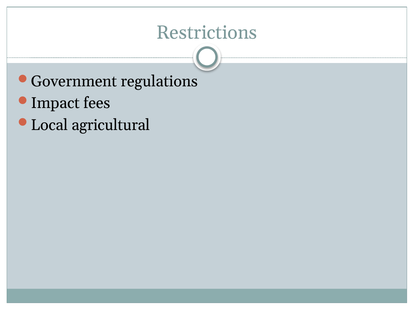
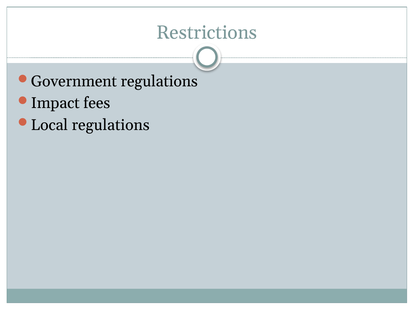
Local agricultural: agricultural -> regulations
